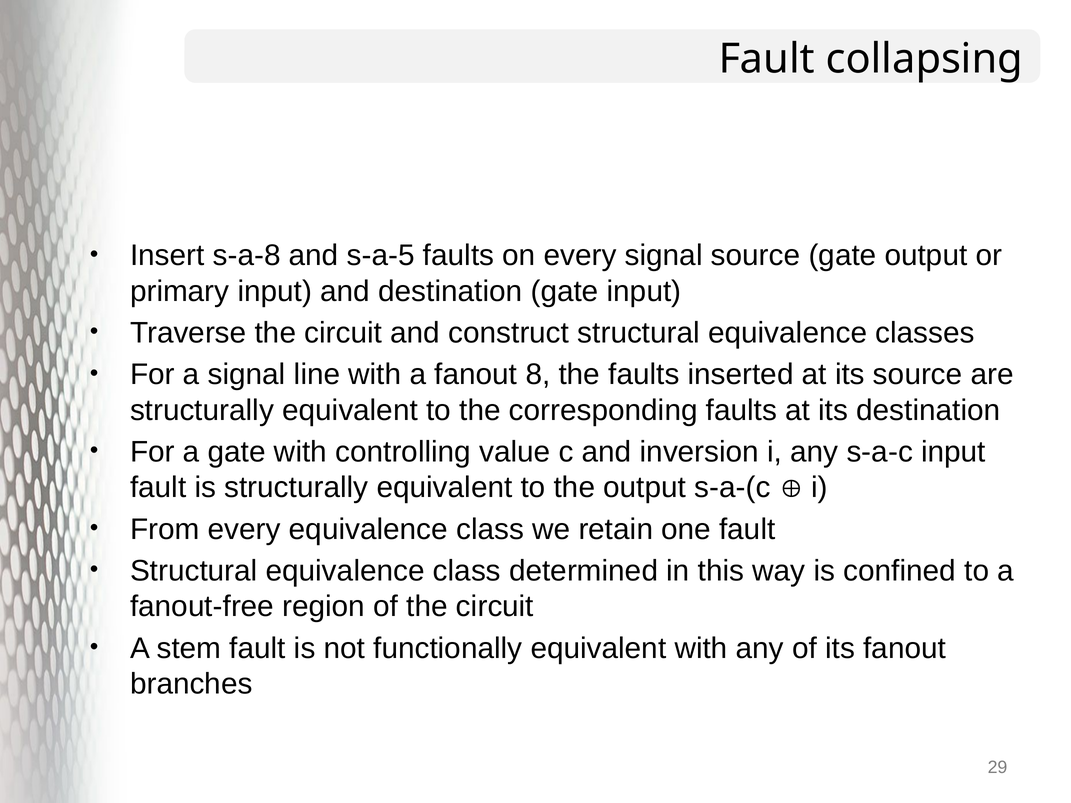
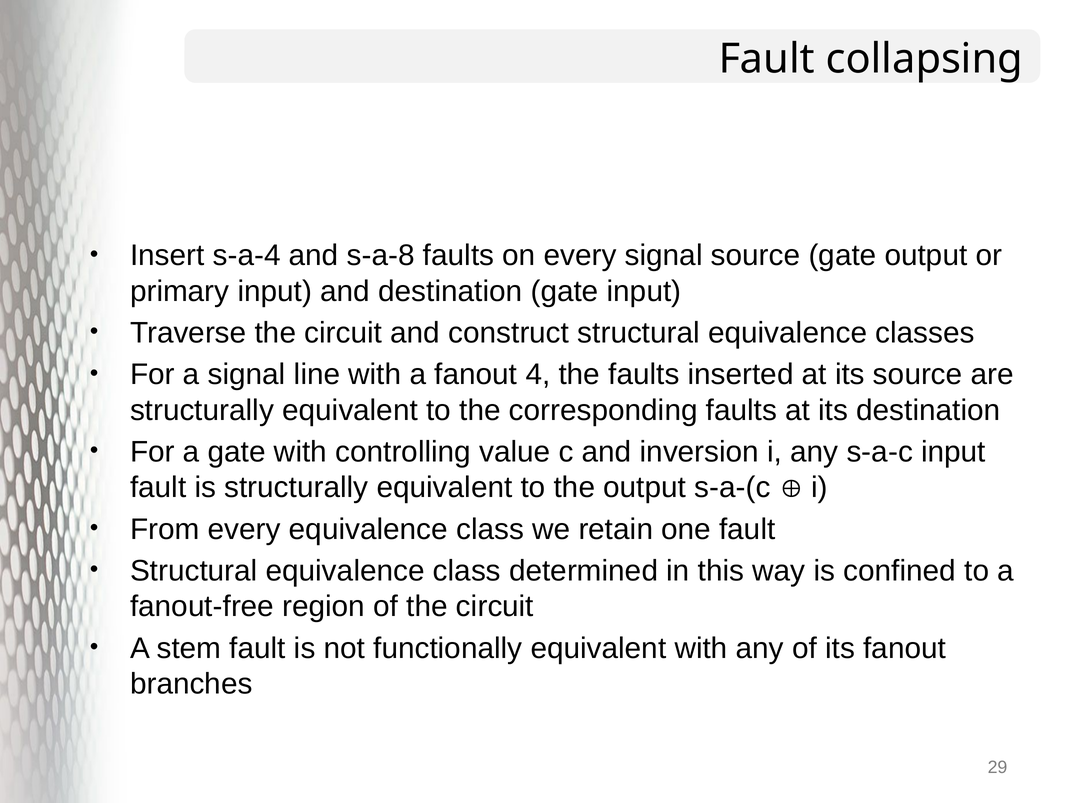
s-a-8: s-a-8 -> s-a-4
s-a-5: s-a-5 -> s-a-8
8: 8 -> 4
